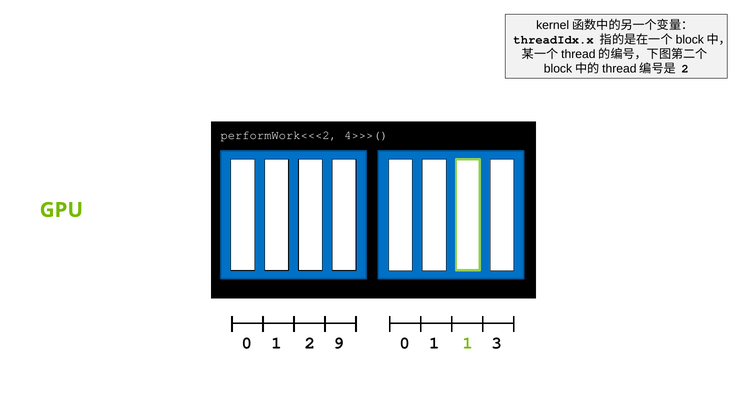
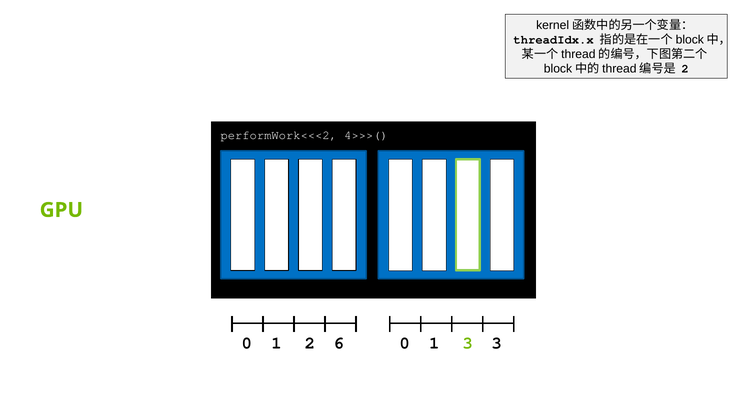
9: 9 -> 6
1 1: 1 -> 3
